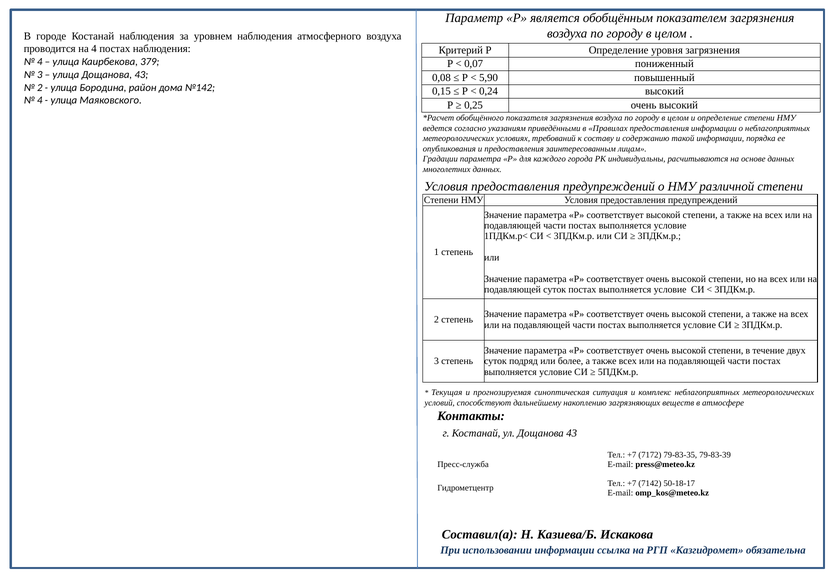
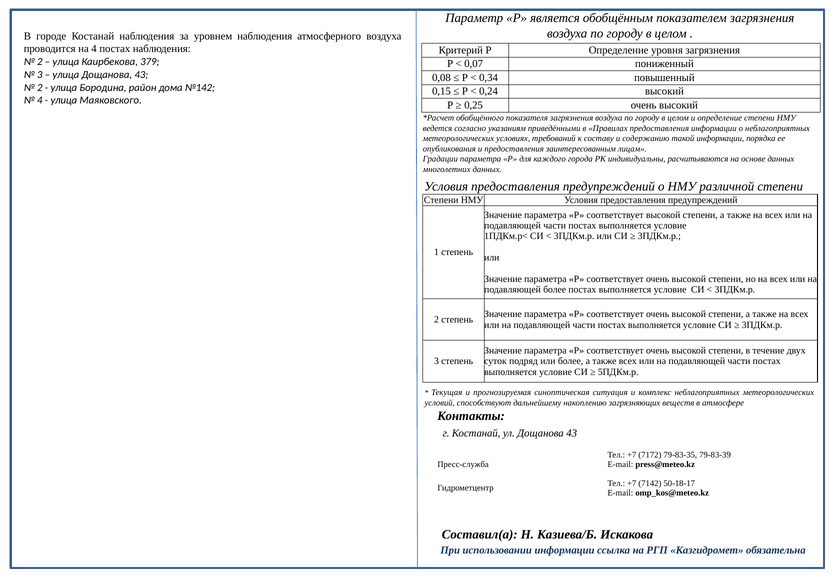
4 at (40, 62): 4 -> 2
5,90: 5,90 -> 0,34
подавляющей суток: суток -> более
